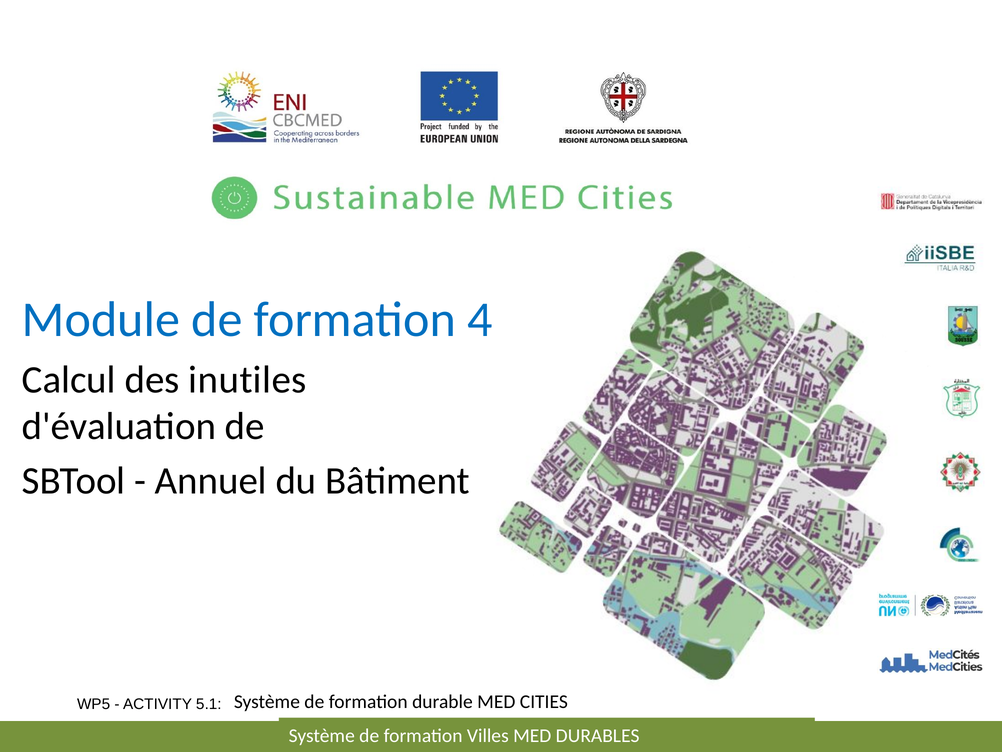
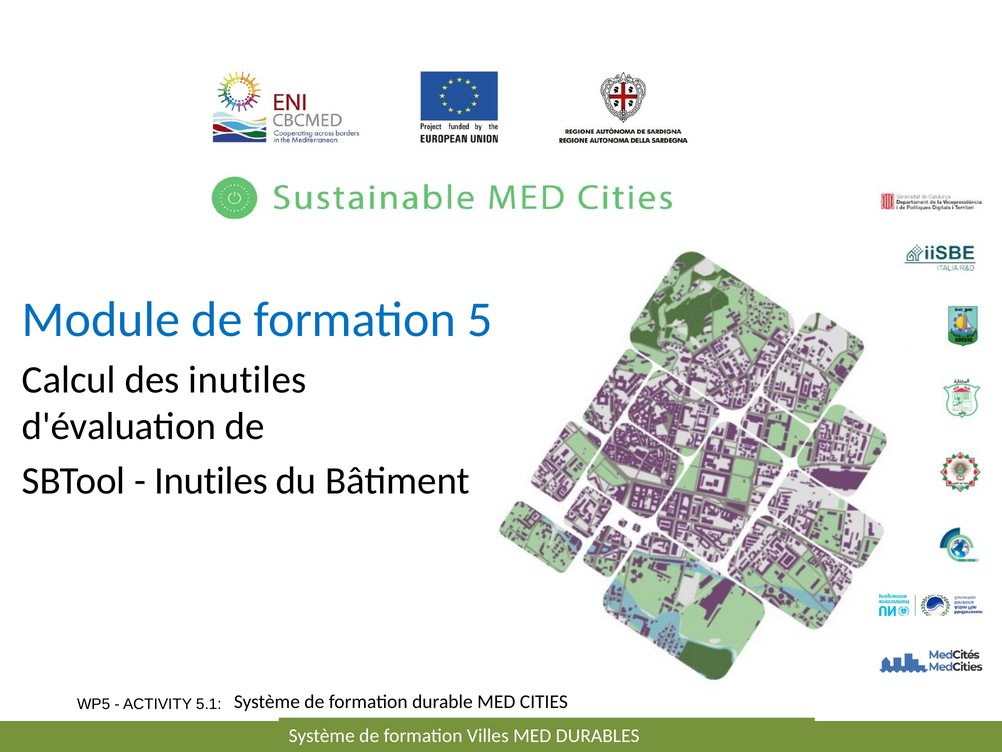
4: 4 -> 5
Annuel at (211, 481): Annuel -> Inutiles
